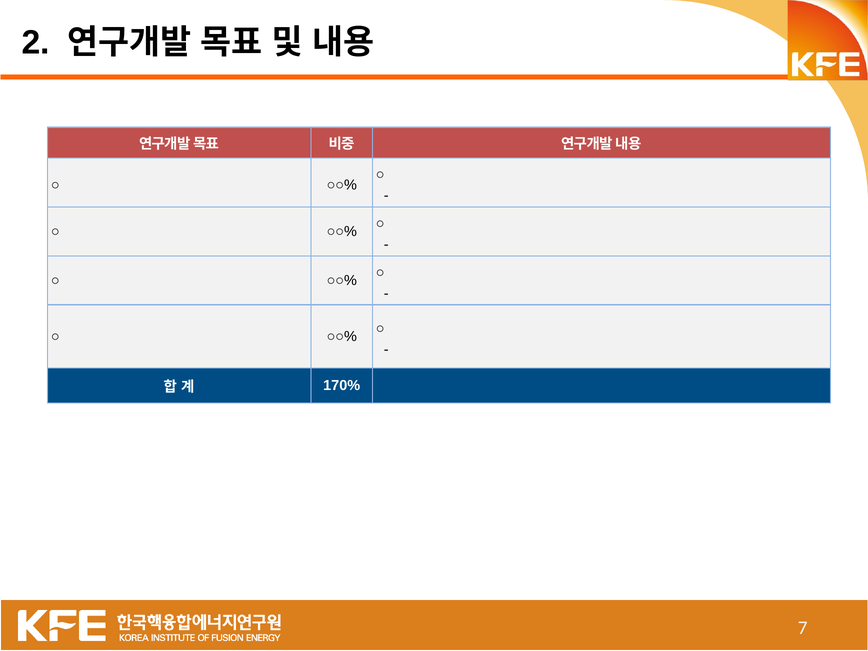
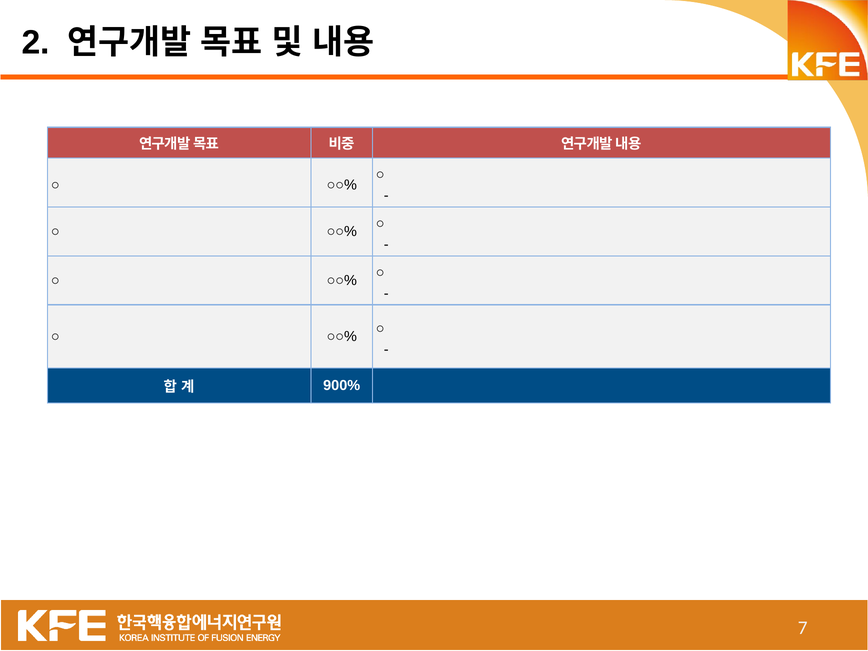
170%: 170% -> 900%
